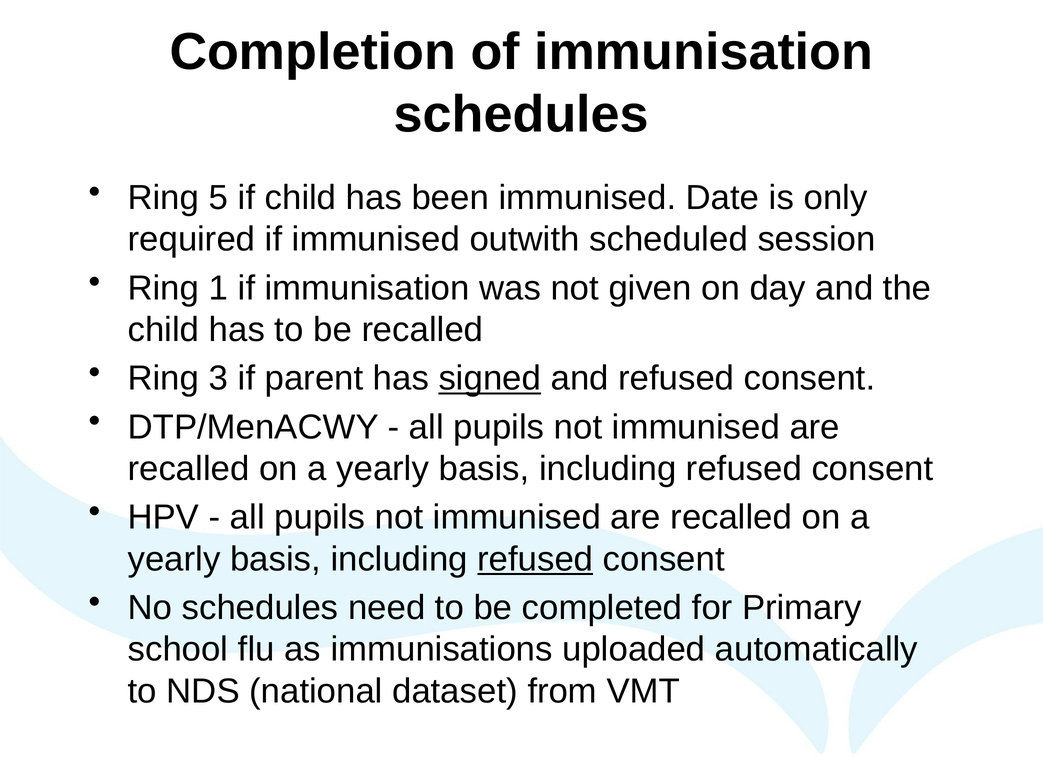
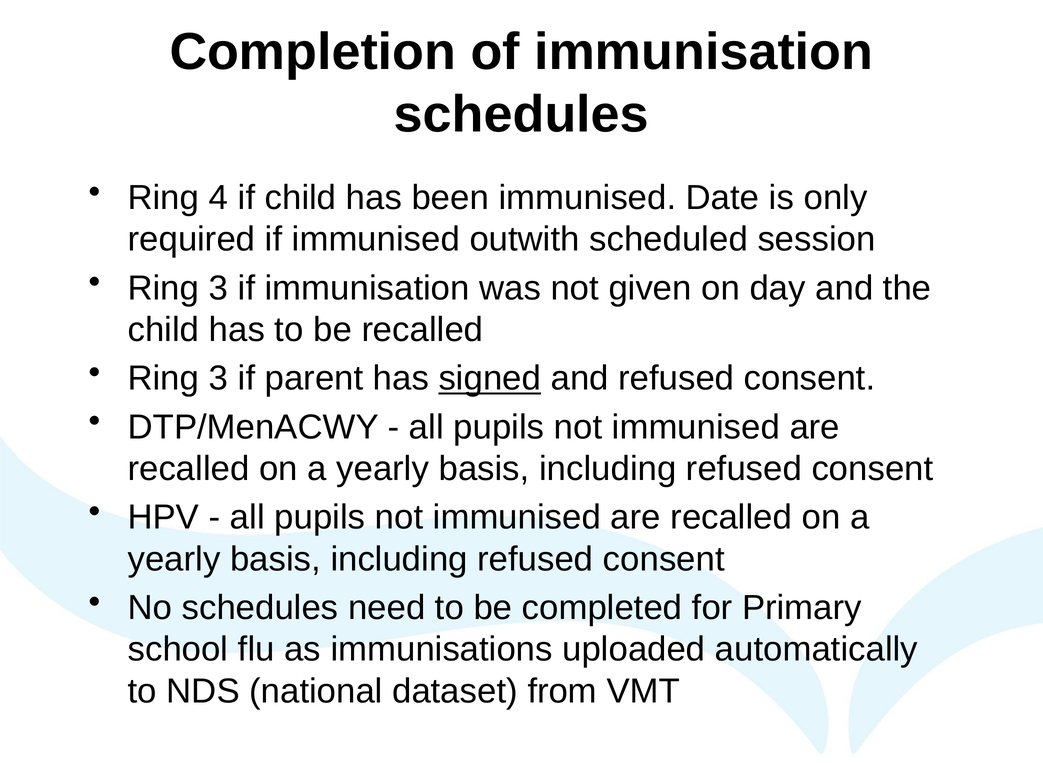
5: 5 -> 4
1 at (218, 288): 1 -> 3
refused at (535, 559) underline: present -> none
